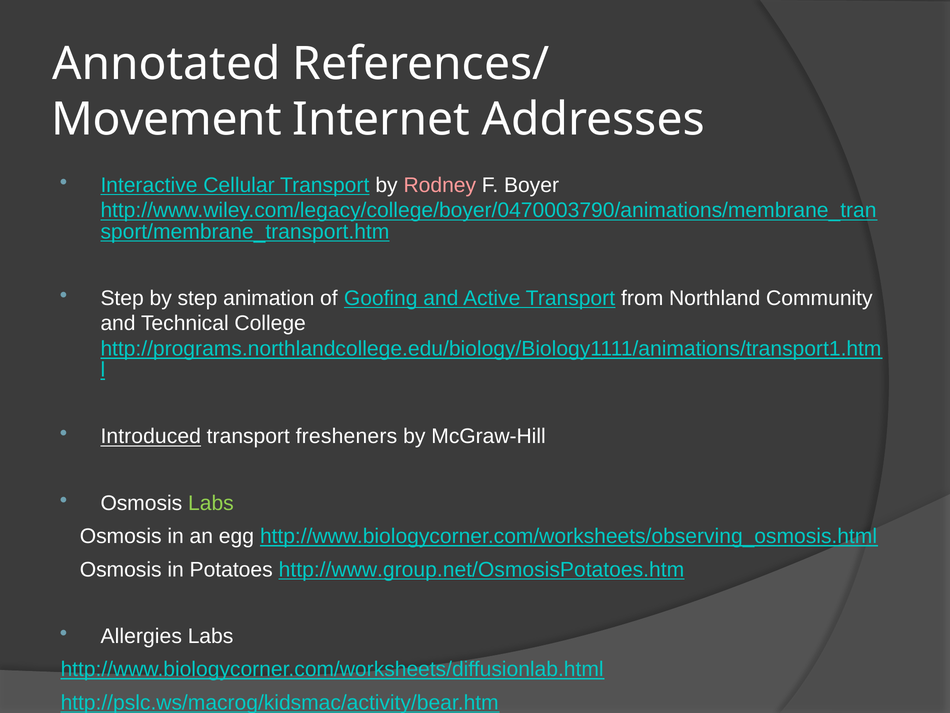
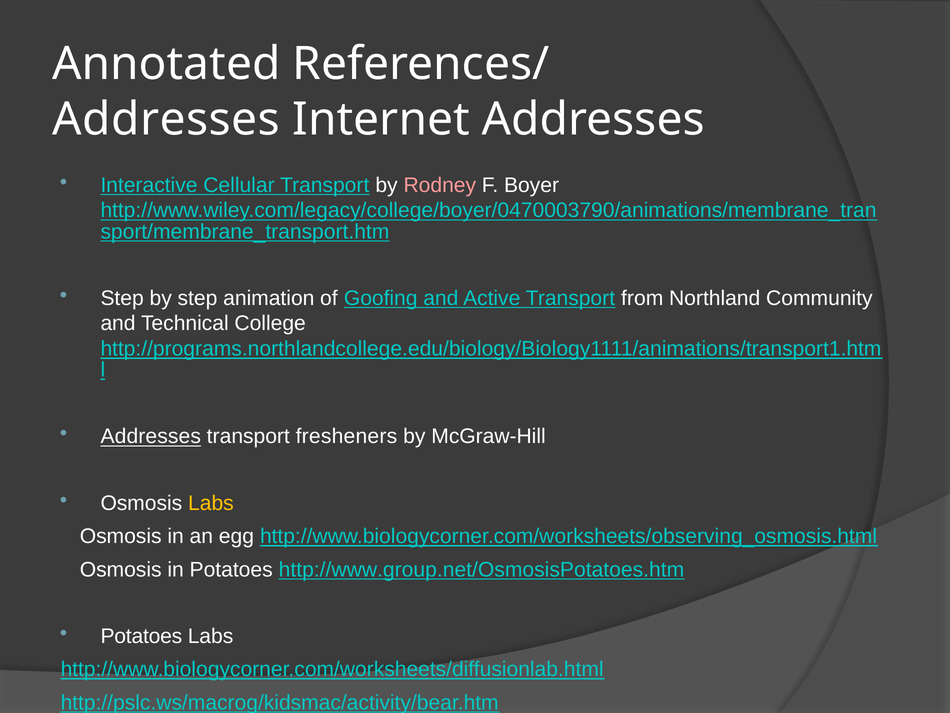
Movement at (167, 120): Movement -> Addresses
Introduced at (151, 436): Introduced -> Addresses
Labs at (211, 503) colour: light green -> yellow
Allergies at (141, 636): Allergies -> Potatoes
